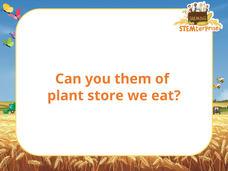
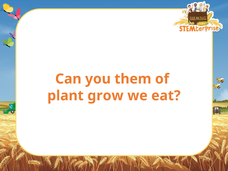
store: store -> grow
